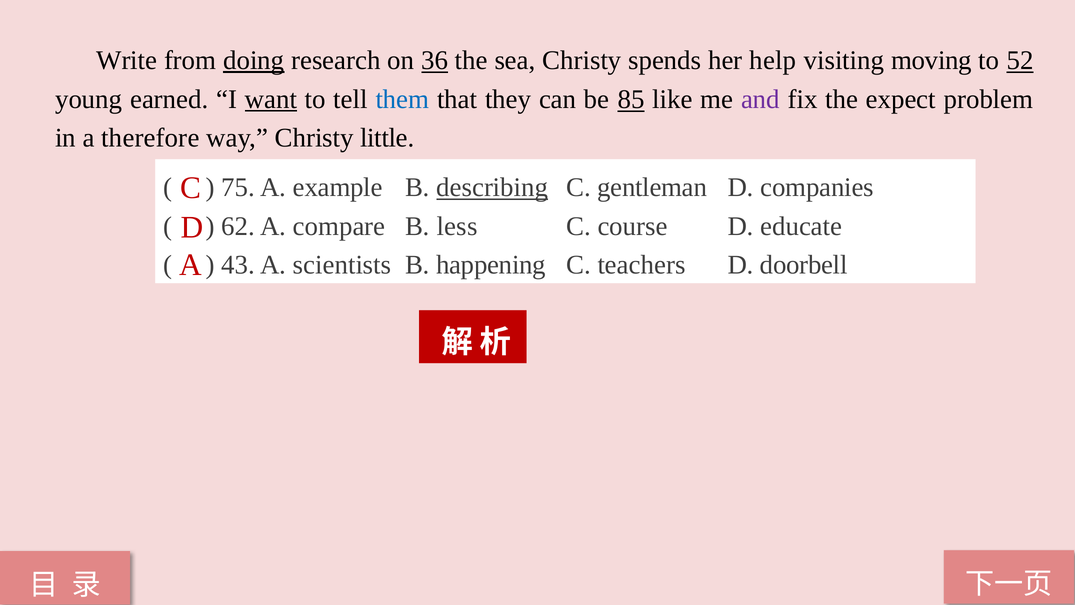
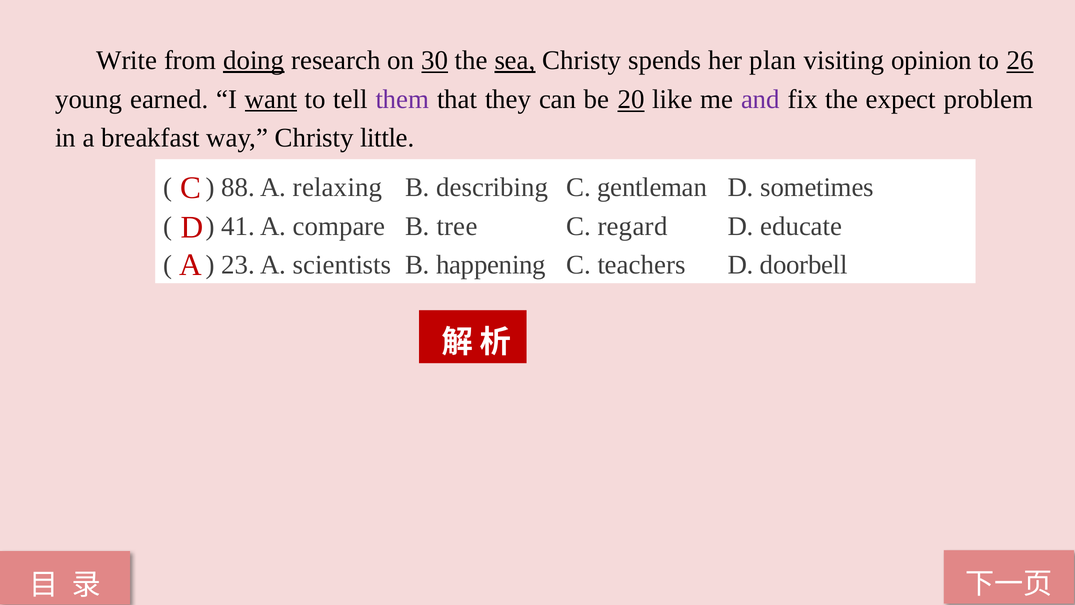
36: 36 -> 30
sea underline: none -> present
help: help -> plan
moving: moving -> opinion
52: 52 -> 26
them colour: blue -> purple
85: 85 -> 20
therefore: therefore -> breakfast
75: 75 -> 88
example: example -> relaxing
describing underline: present -> none
companies: companies -> sometimes
62: 62 -> 41
less: less -> tree
course: course -> regard
43: 43 -> 23
